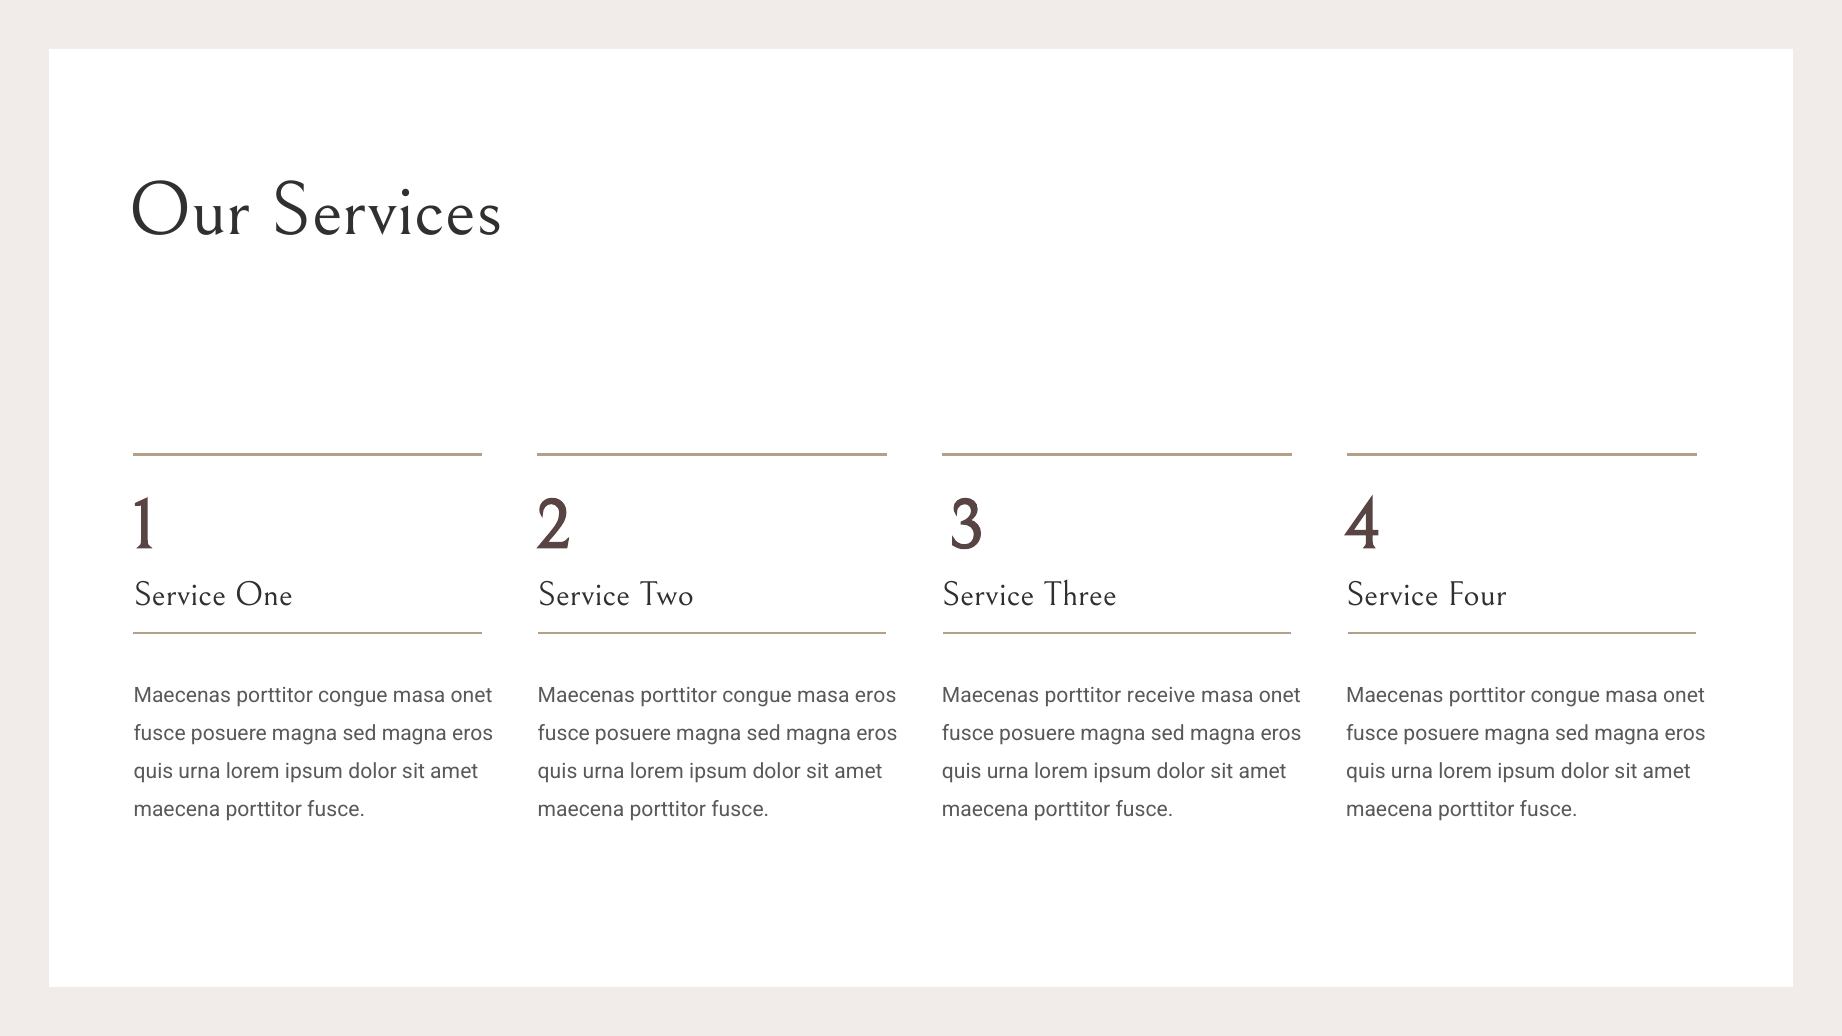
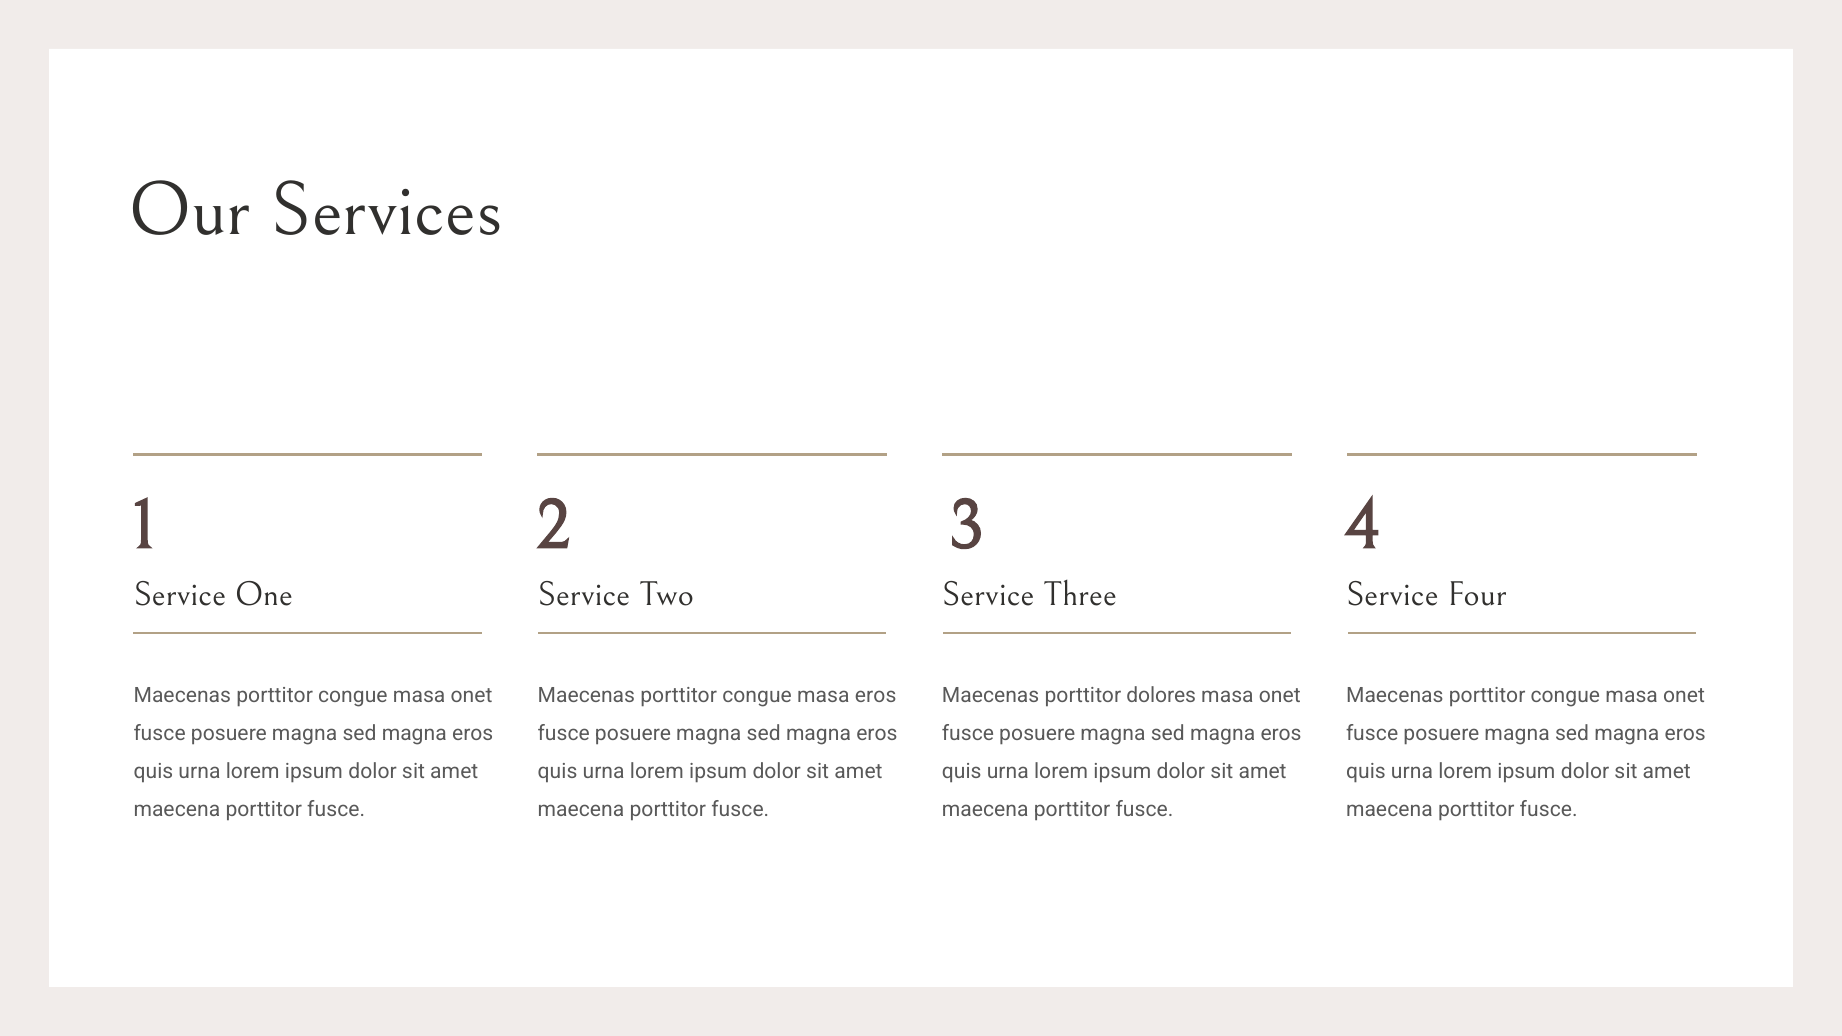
receive: receive -> dolores
